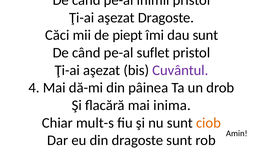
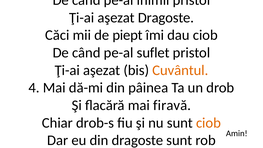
dau sunt: sunt -> ciob
Cuvântul colour: purple -> orange
inima: inima -> firavă
mult-s: mult-s -> drob-s
